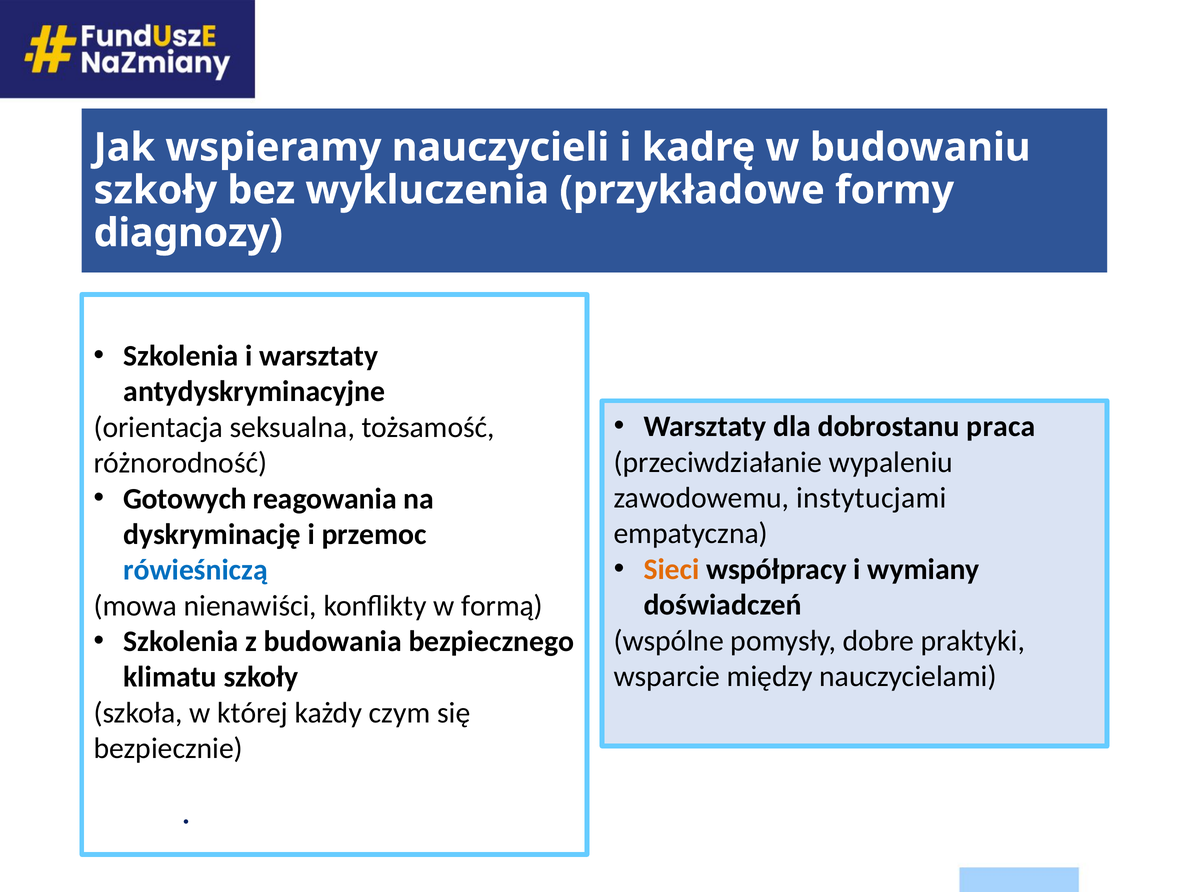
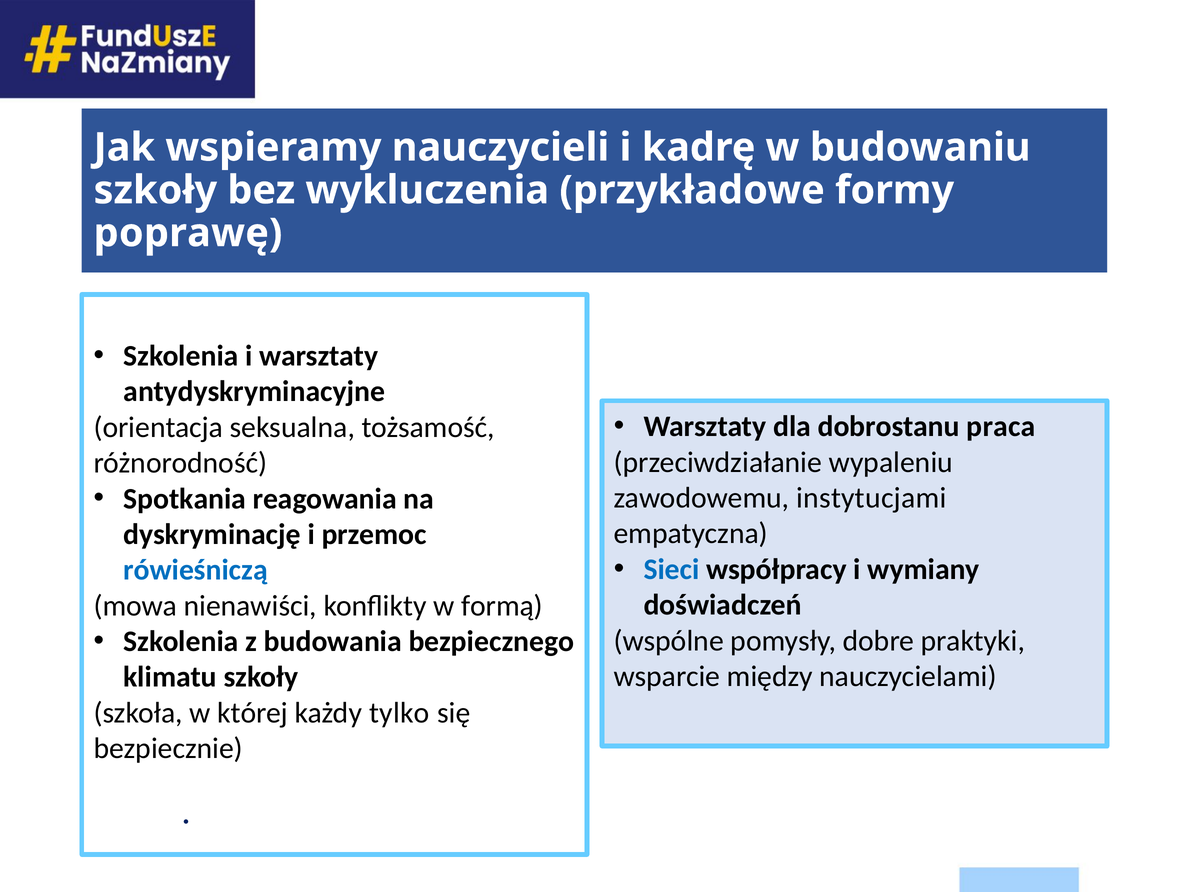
diagnozy: diagnozy -> poprawę
Gotowych: Gotowych -> Spotkania
Sieci colour: orange -> blue
czym: czym -> tylko
